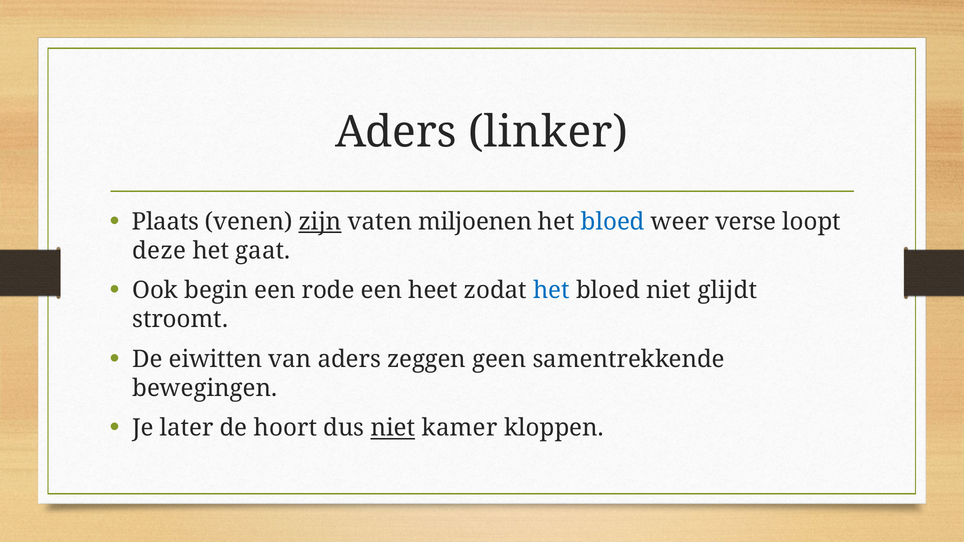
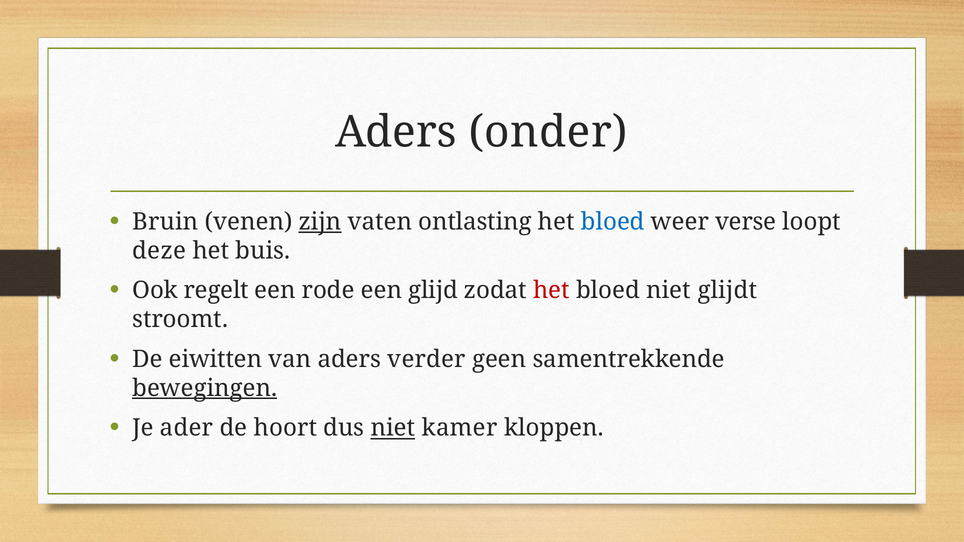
linker: linker -> onder
Plaats: Plaats -> Bruin
miljoenen: miljoenen -> ontlasting
gaat: gaat -> buis
begin: begin -> regelt
heet: heet -> glijd
het at (552, 291) colour: blue -> red
zeggen: zeggen -> verder
bewegingen underline: none -> present
later: later -> ader
